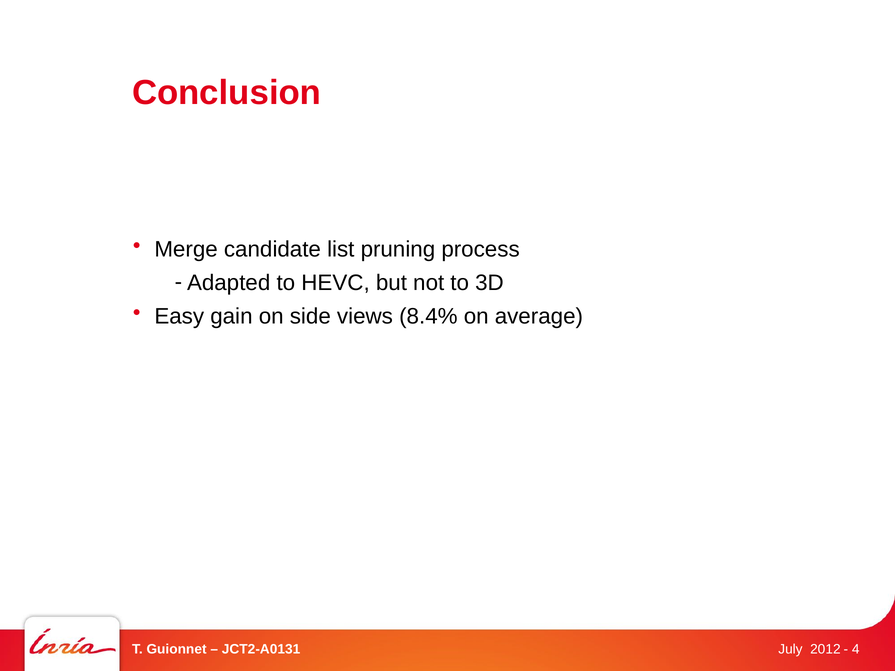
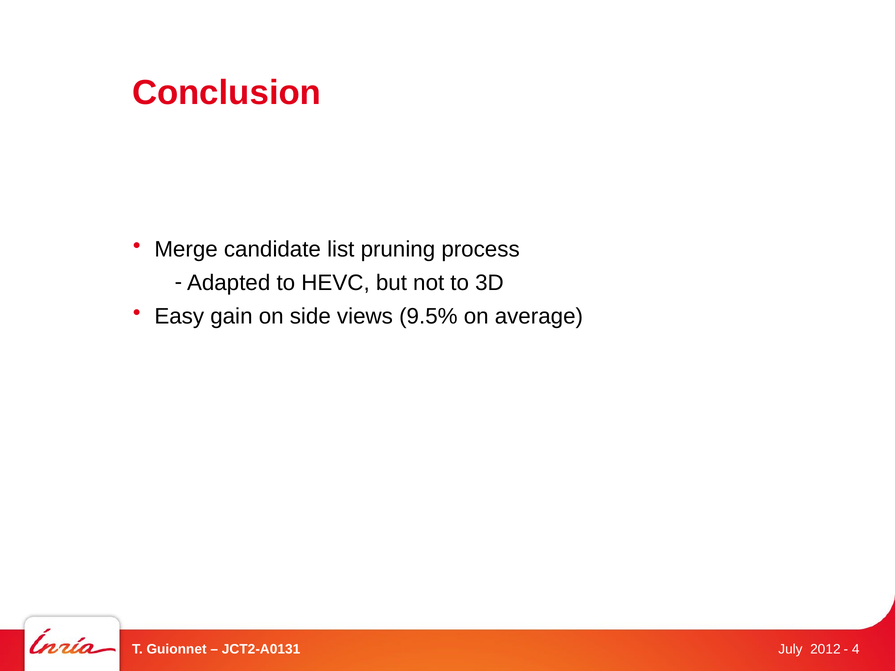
8.4%: 8.4% -> 9.5%
